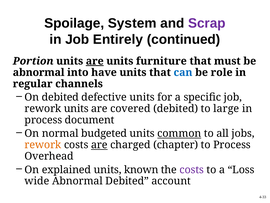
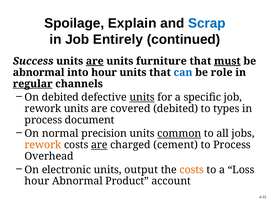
System: System -> Explain
Scrap colour: purple -> blue
Portion: Portion -> Success
must underline: none -> present
into have: have -> hour
regular underline: none -> present
units at (142, 97) underline: none -> present
large: large -> types
budgeted: budgeted -> precision
chapter: chapter -> cement
explained: explained -> electronic
known: known -> output
costs at (192, 169) colour: purple -> orange
wide at (37, 181): wide -> hour
Abnormal Debited: Debited -> Product
